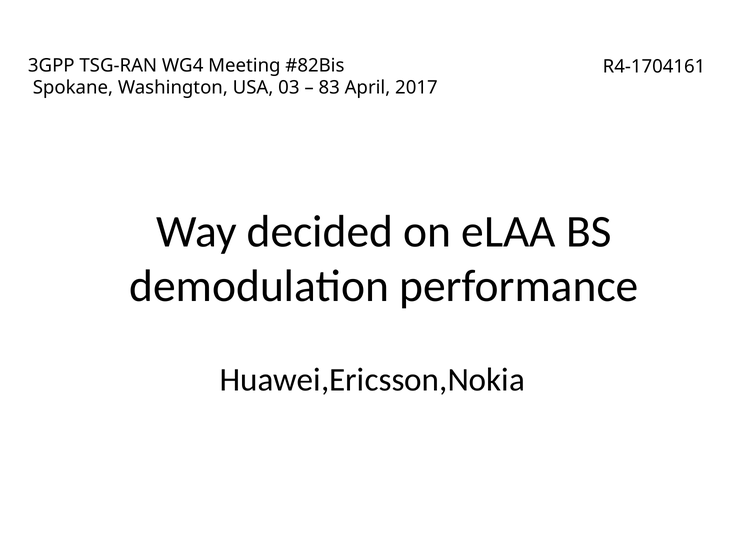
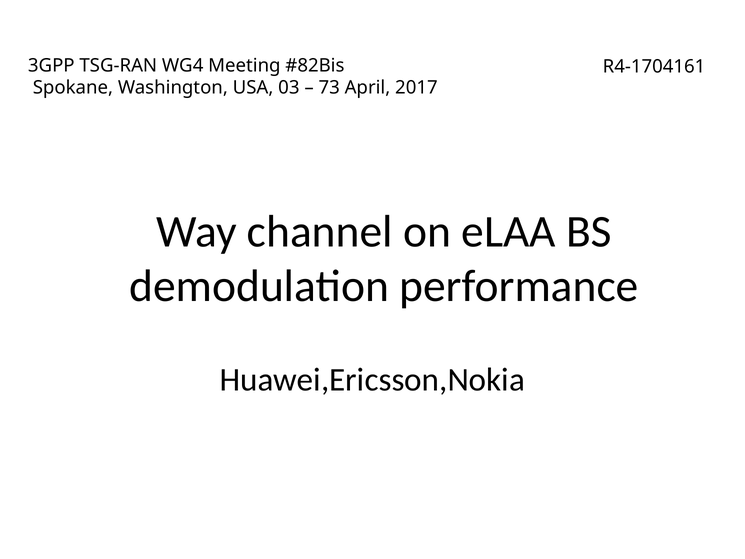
83: 83 -> 73
decided: decided -> channel
